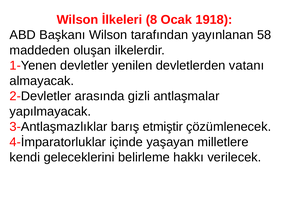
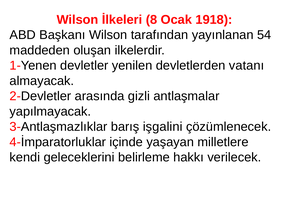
58: 58 -> 54
etmiştir: etmiştir -> işgalini
